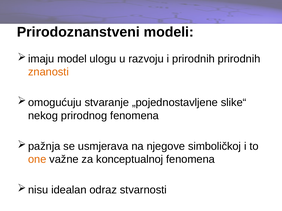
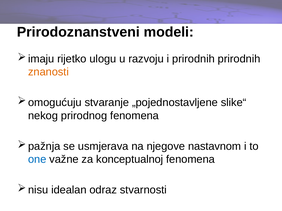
model: model -> rijetko
simboličkoj: simboličkoj -> nastavnom
one colour: orange -> blue
